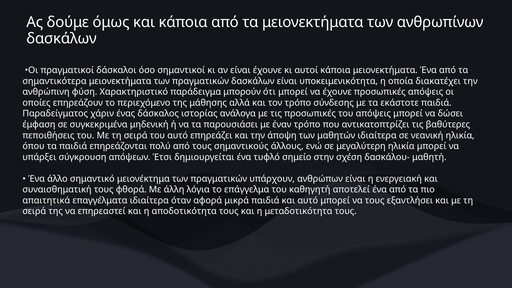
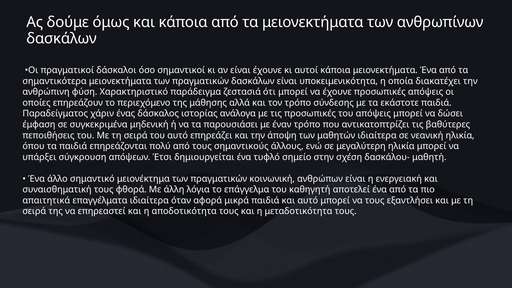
μπορούν: μπορούν -> ζεστασιά
υπάρχουν: υπάρχουν -> κοινωνική
